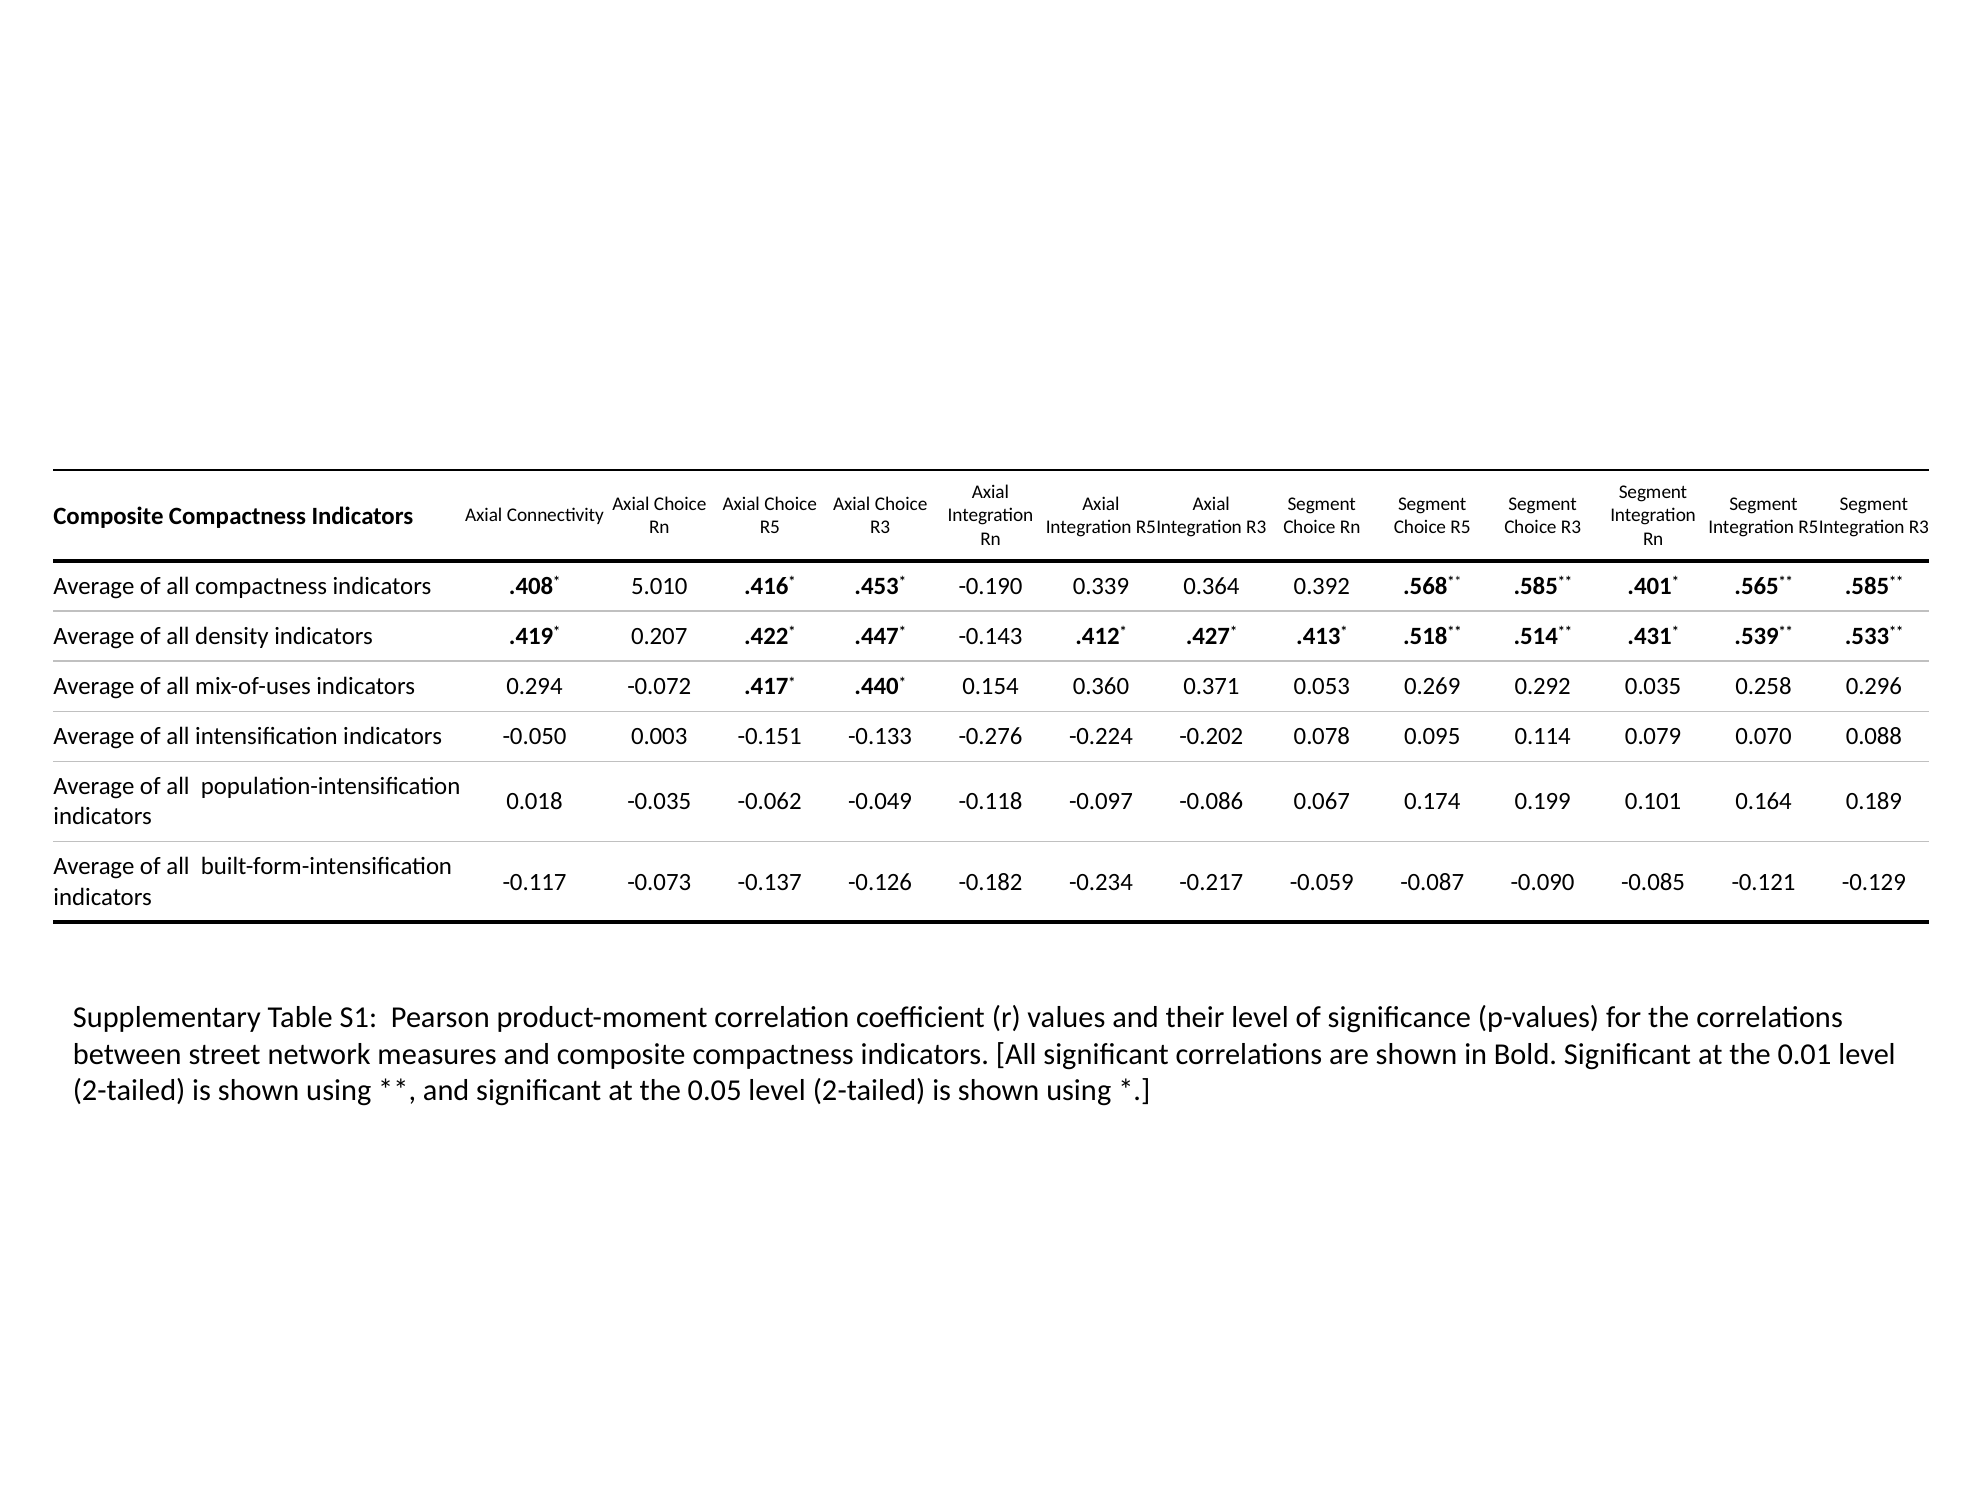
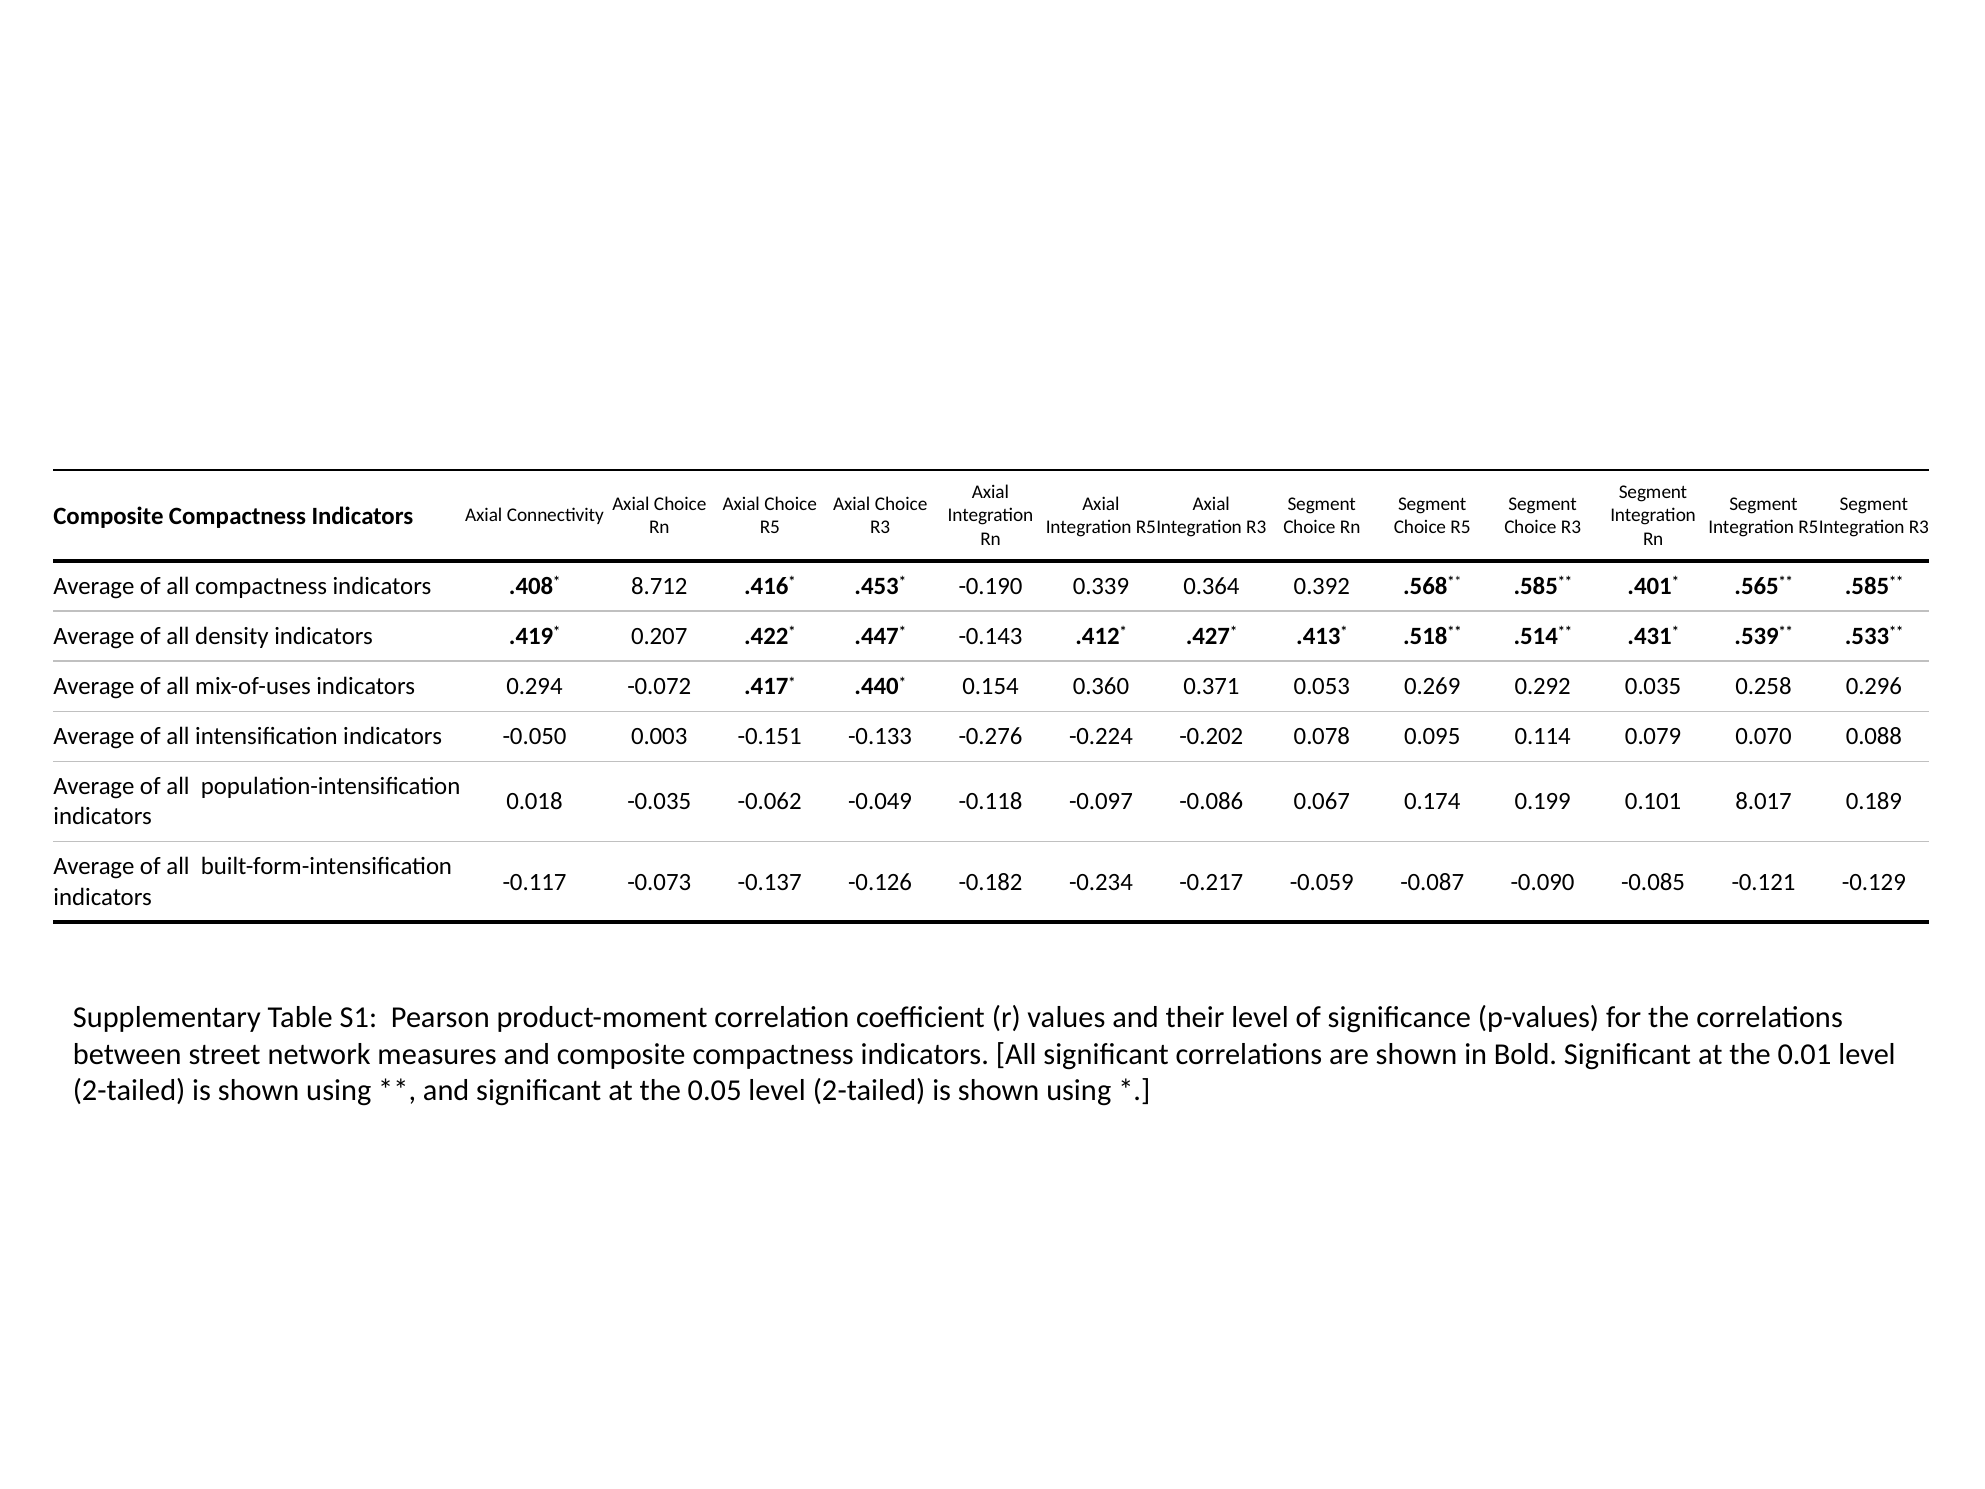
5.010: 5.010 -> 8.712
0.164: 0.164 -> 8.017
